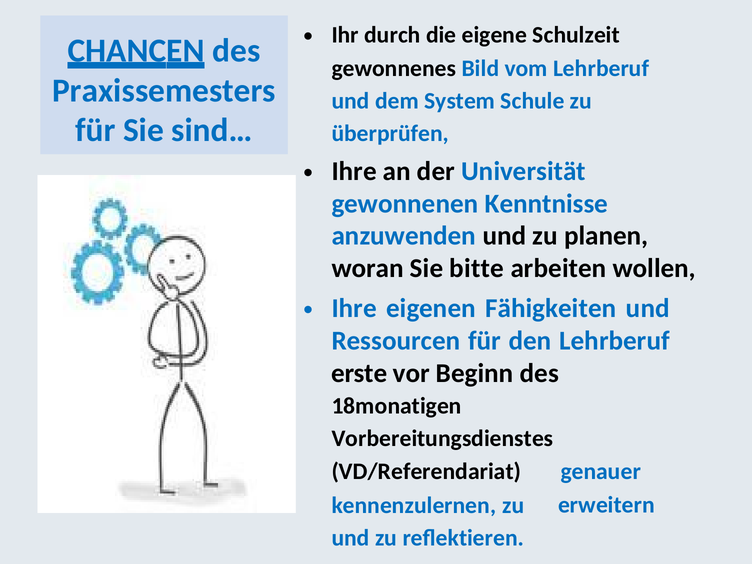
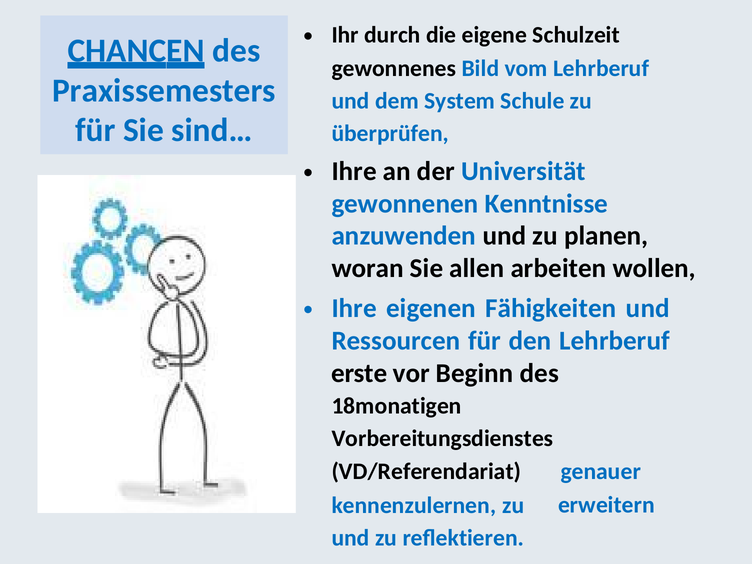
bitte: bitte -> allen
